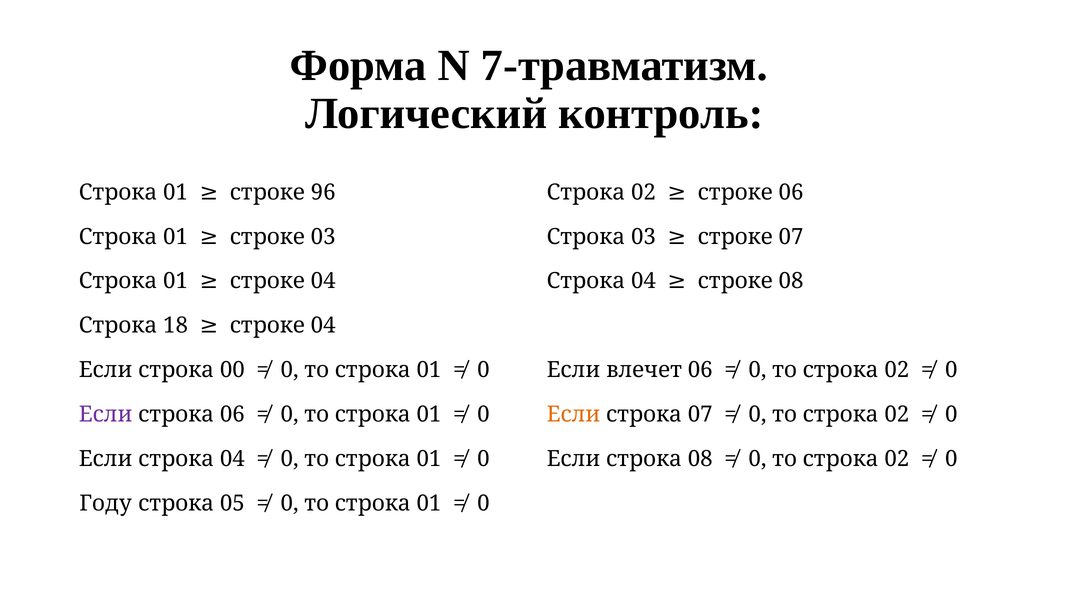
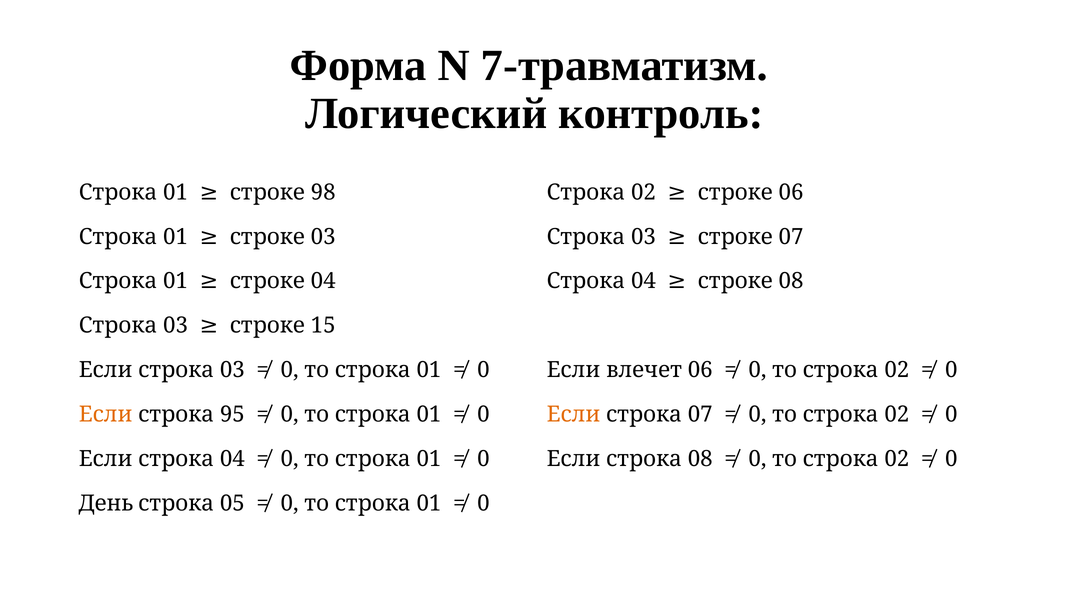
96: 96 -> 98
18 at (176, 326): 18 -> 03
04 at (323, 326): 04 -> 15
Если строка 00: 00 -> 03
Если at (106, 415) colour: purple -> orange
строка 06: 06 -> 95
Году: Году -> День
